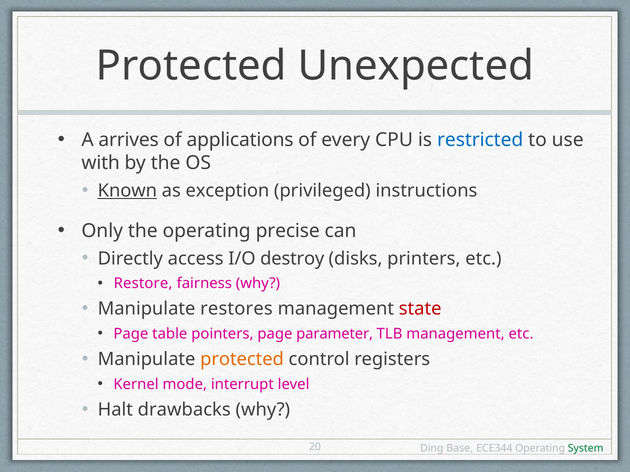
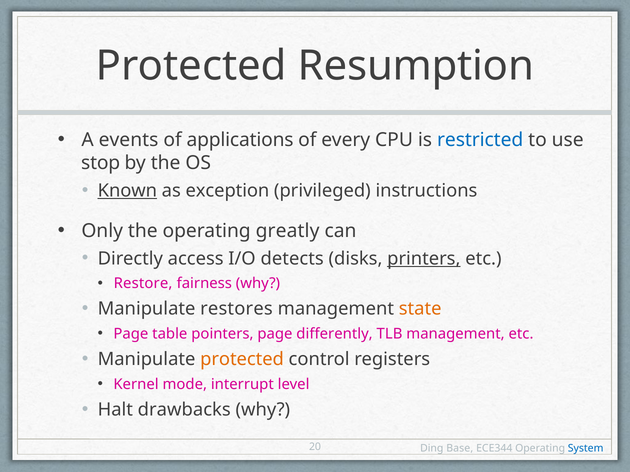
Unexpected: Unexpected -> Resumption
arrives: arrives -> events
with: with -> stop
precise: precise -> greatly
destroy: destroy -> detects
printers underline: none -> present
state colour: red -> orange
parameter: parameter -> differently
System colour: green -> blue
